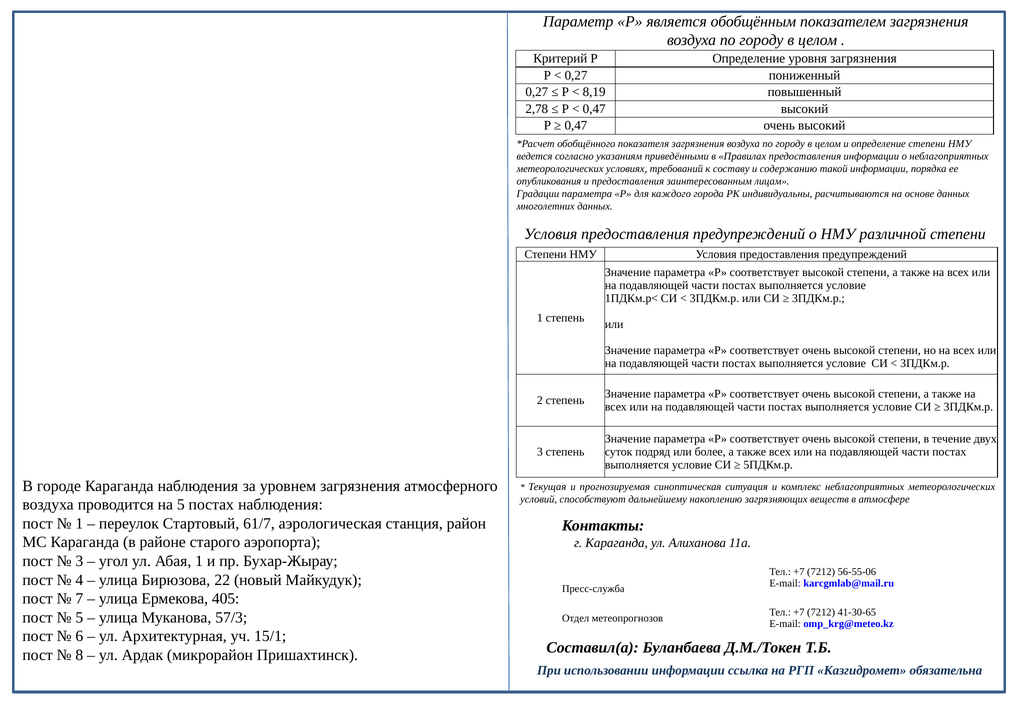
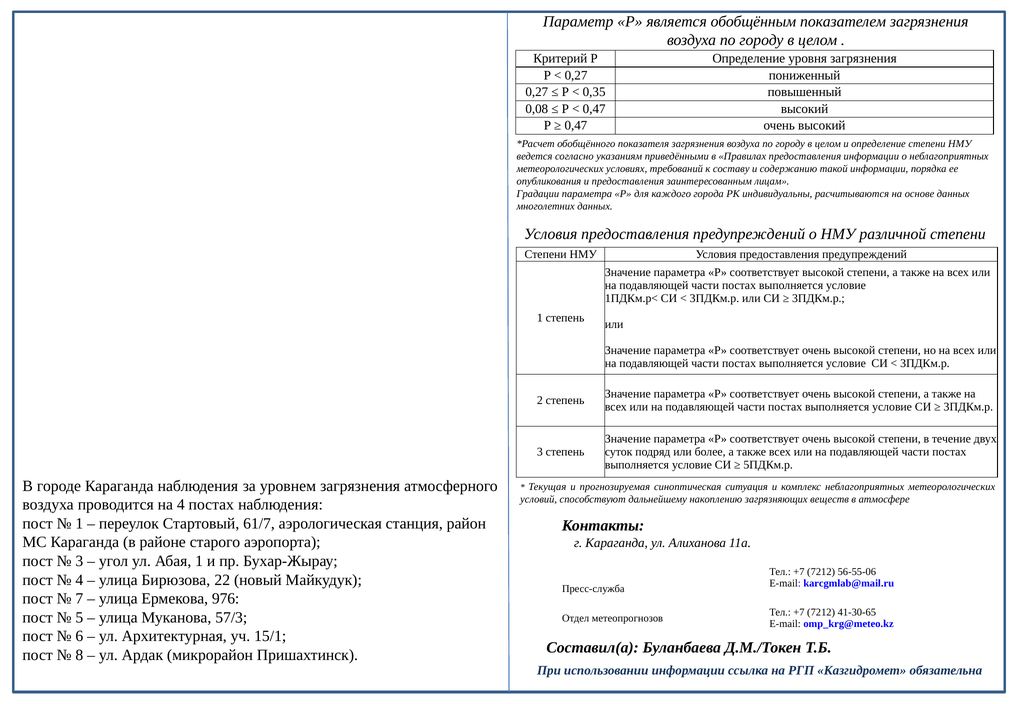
8,19: 8,19 -> 0,35
2,78: 2,78 -> 0,08
на 5: 5 -> 4
405: 405 -> 976
